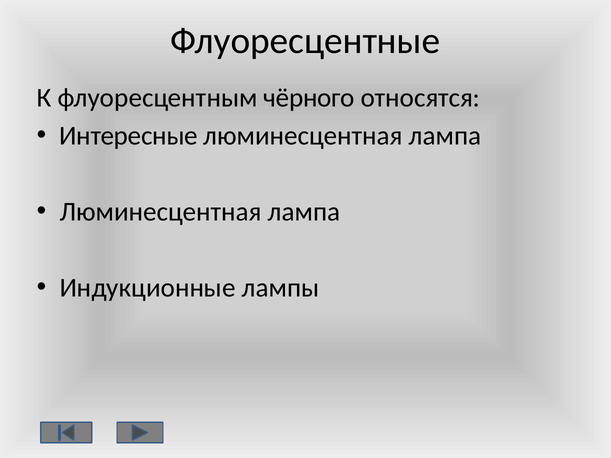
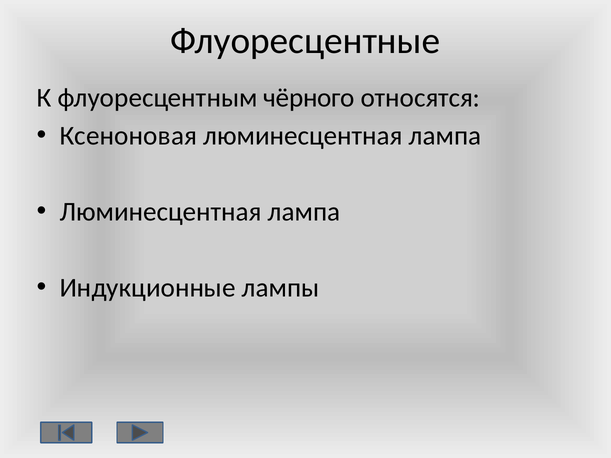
Интересные: Интересные -> Ксеноновая
